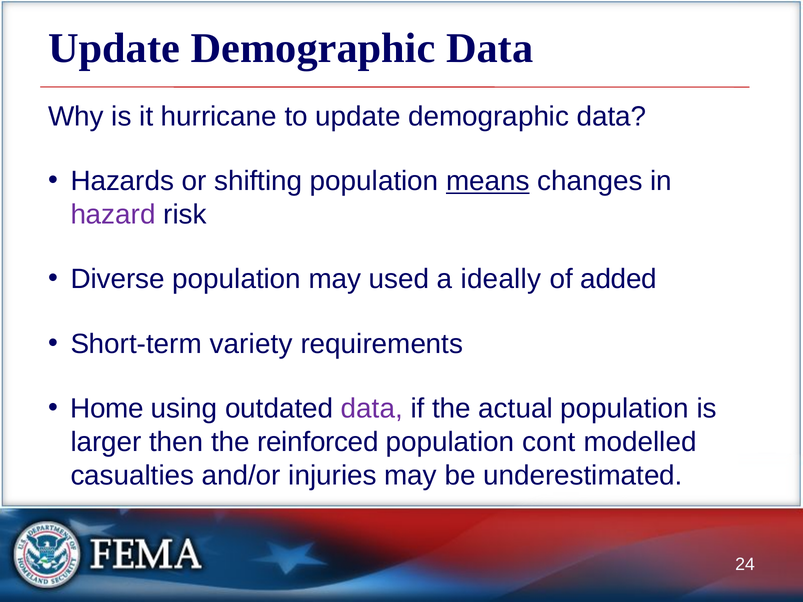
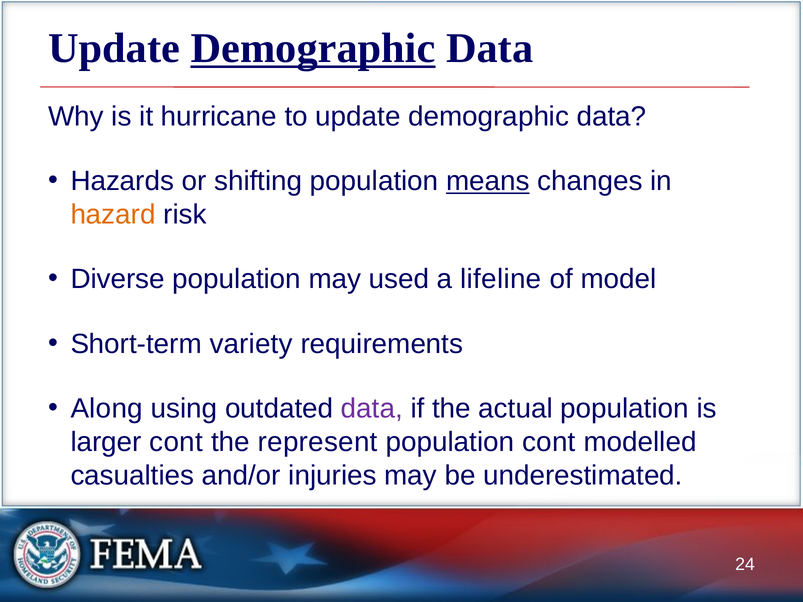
Demographic at (313, 48) underline: none -> present
hazard colour: purple -> orange
ideally: ideally -> lifeline
added: added -> model
Home: Home -> Along
larger then: then -> cont
reinforced: reinforced -> represent
